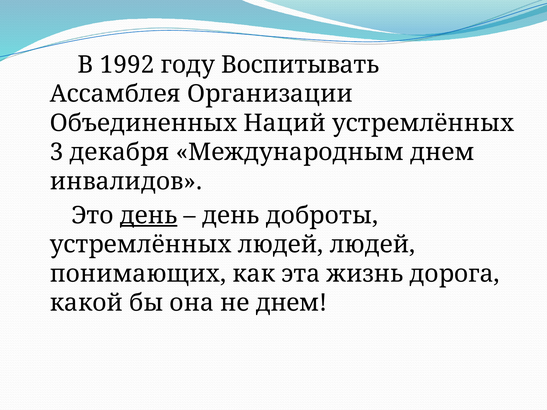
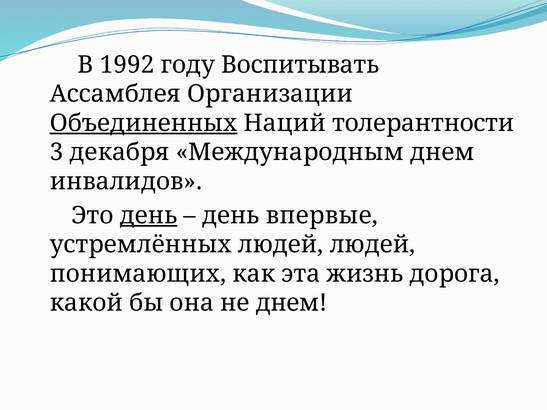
Объединенных underline: none -> present
Наций устремлённых: устремлённых -> толерантности
доброты: доброты -> впервые
